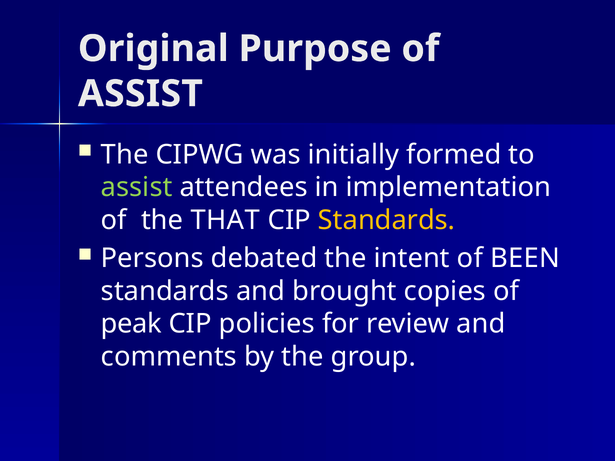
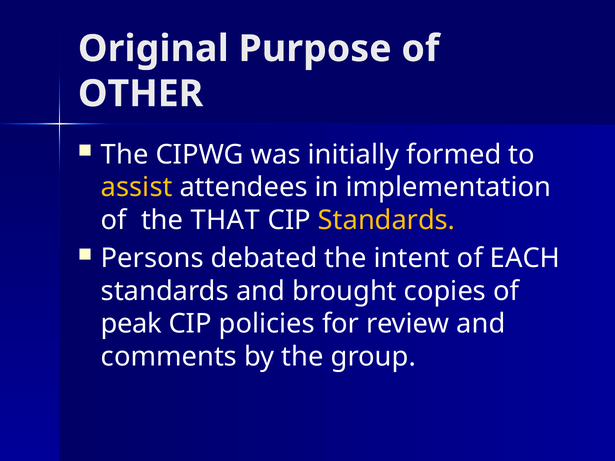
ASSIST at (140, 94): ASSIST -> OTHER
assist at (137, 187) colour: light green -> yellow
BEEN: BEEN -> EACH
